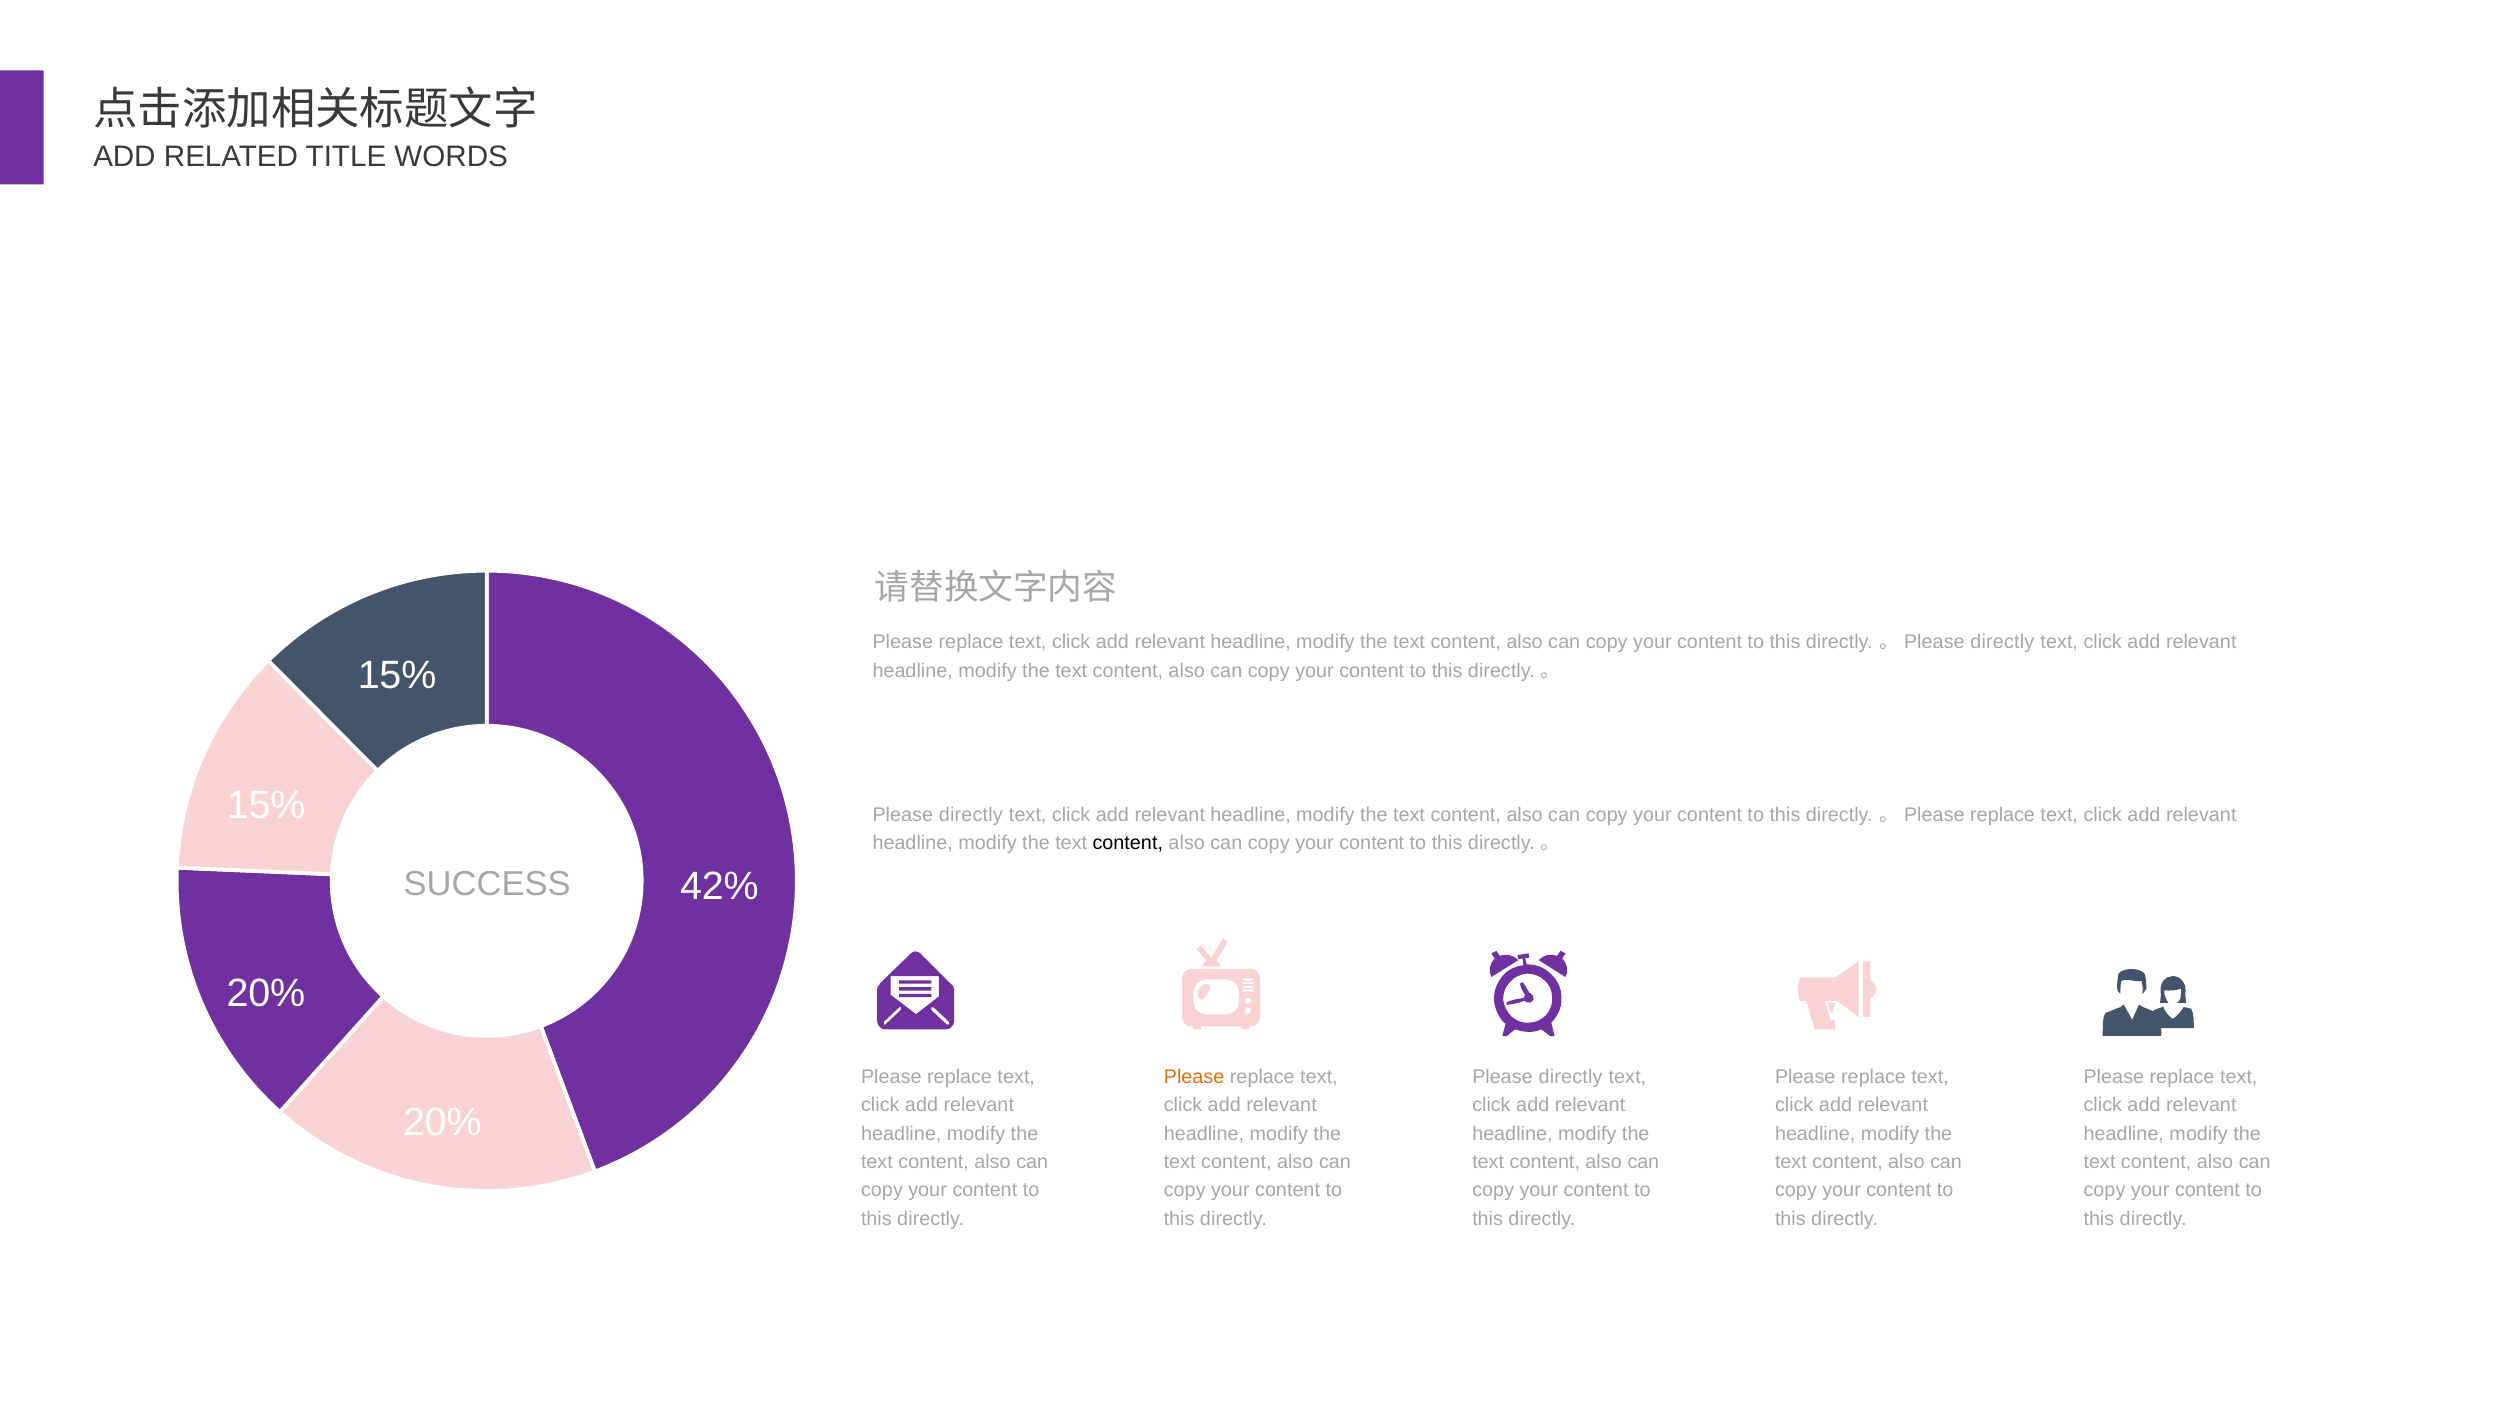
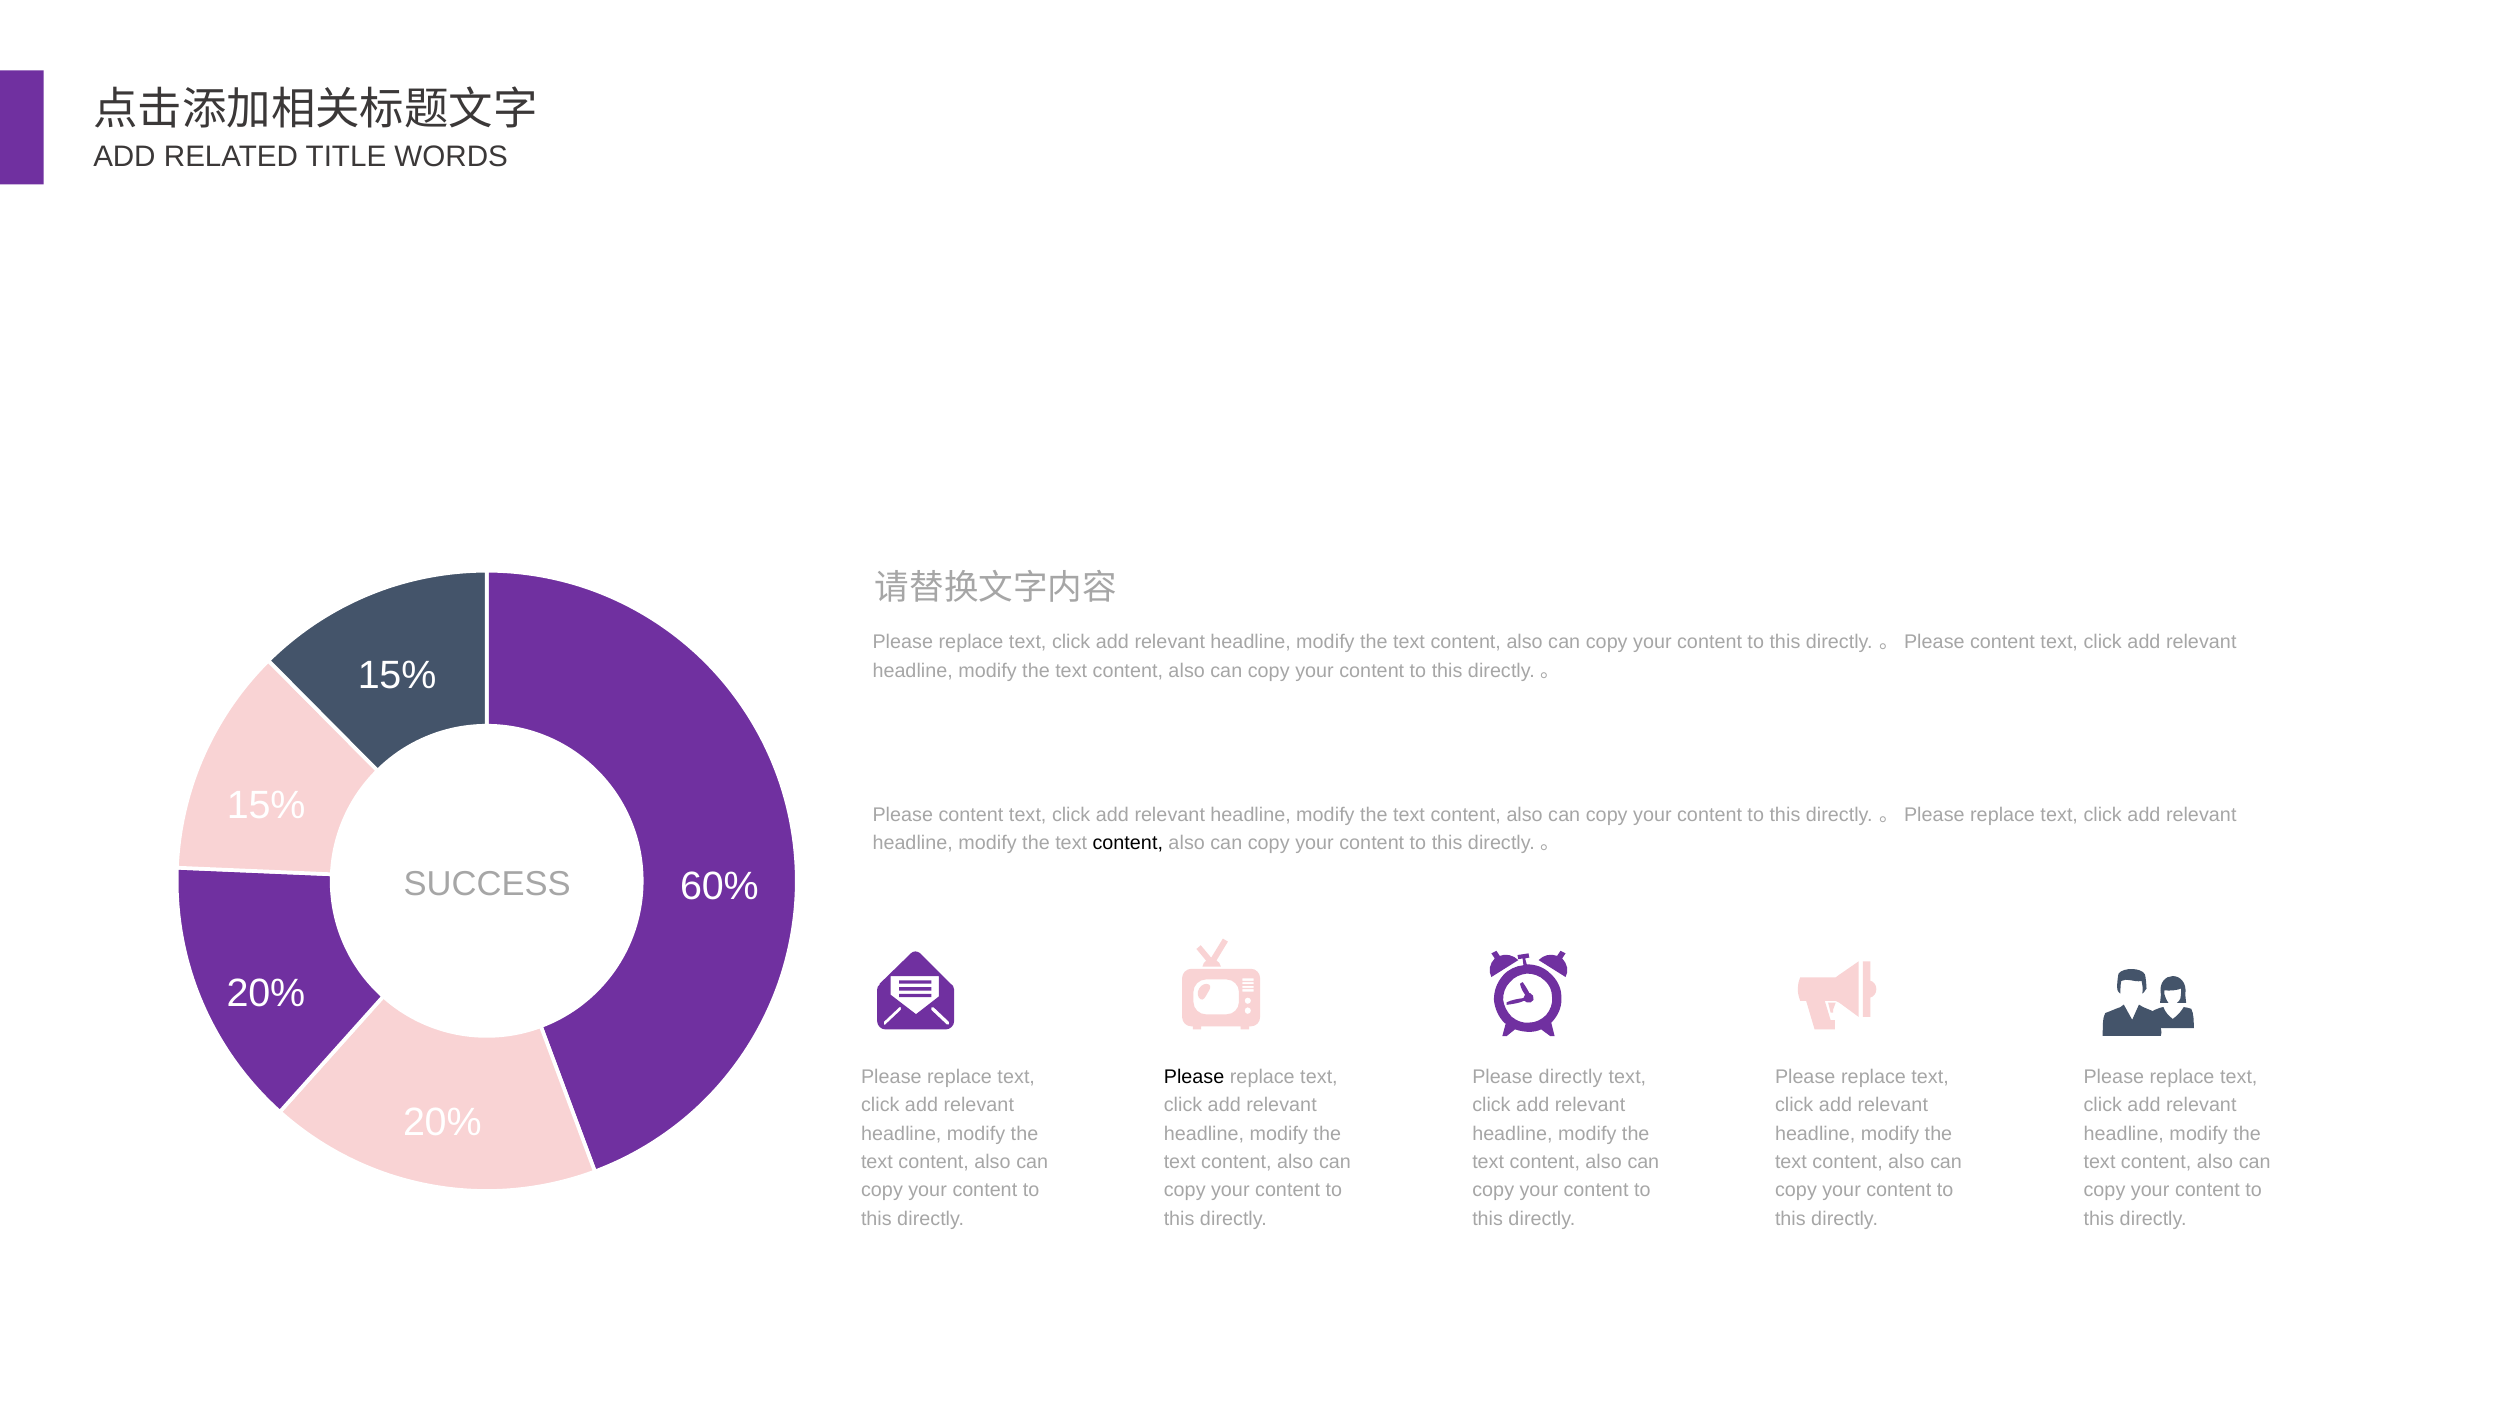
directly at (2002, 642): directly -> content
directly at (971, 814): directly -> content
42%: 42% -> 60%
Please at (1194, 1077) colour: orange -> black
